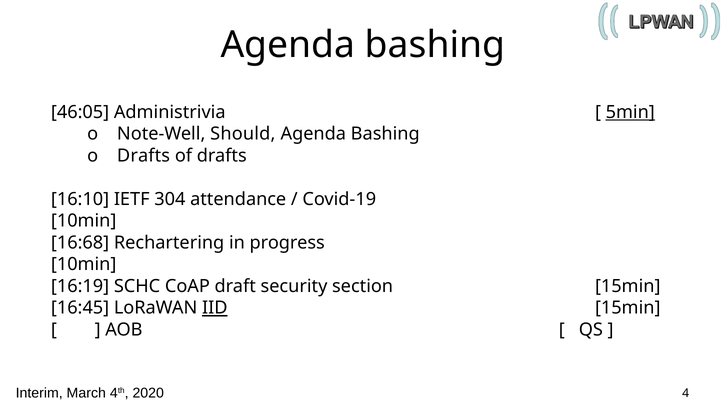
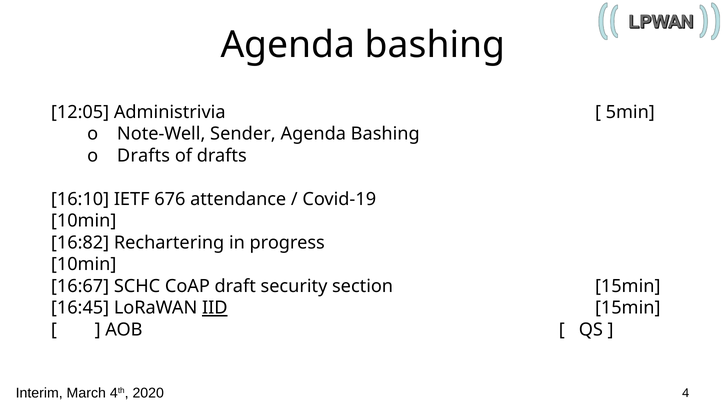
46:05: 46:05 -> 12:05
5min underline: present -> none
Should: Should -> Sender
304: 304 -> 676
16:68: 16:68 -> 16:82
16:19: 16:19 -> 16:67
